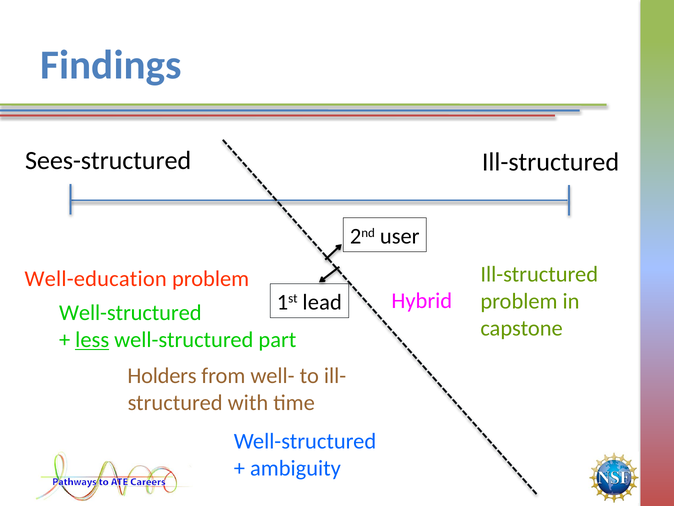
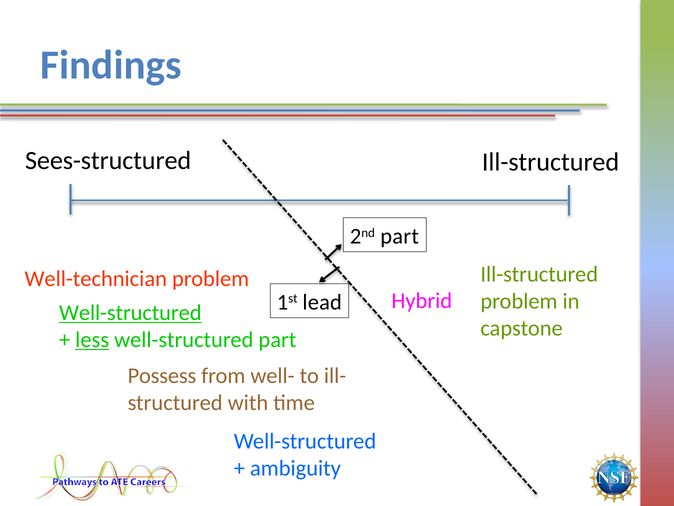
2nd user: user -> part
Well-education: Well-education -> Well-technician
Well-structured at (130, 313) underline: none -> present
Holders: Holders -> Possess
